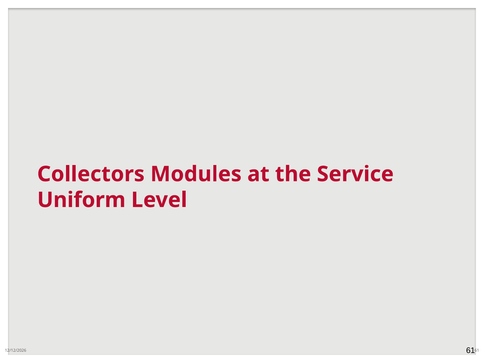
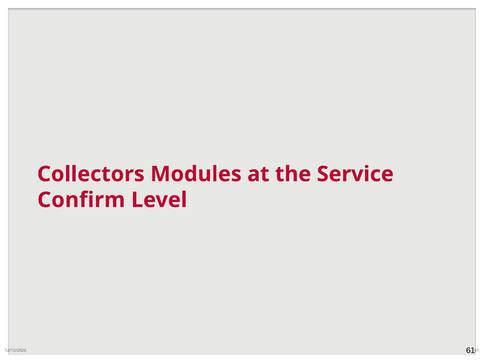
Uniform: Uniform -> Confirm
